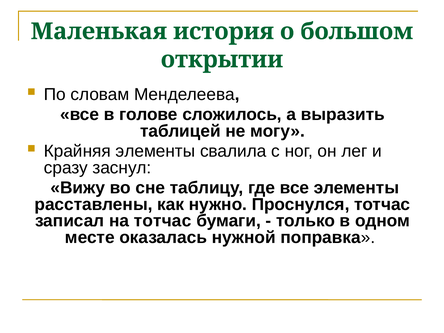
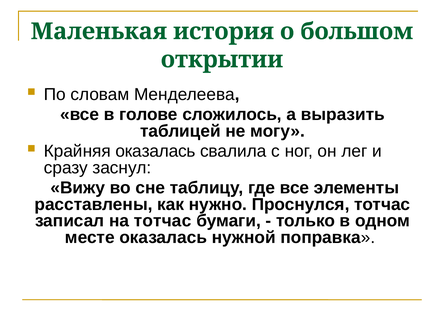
Крайняя элементы: элементы -> оказалась
